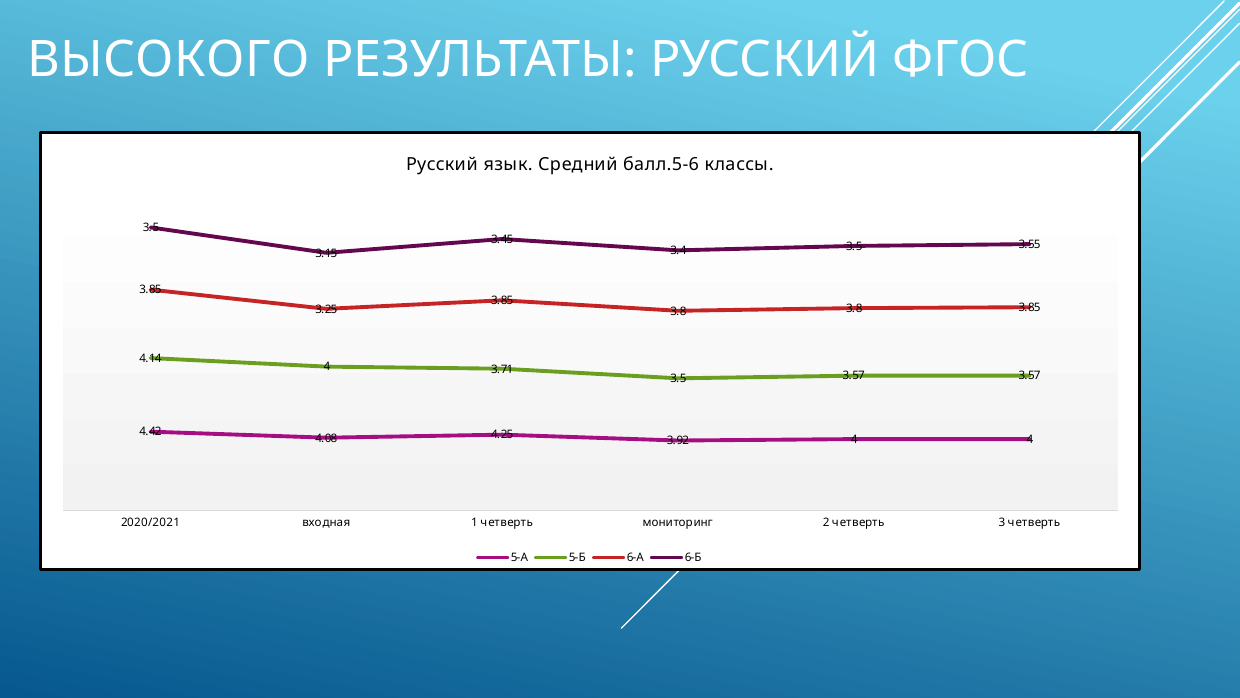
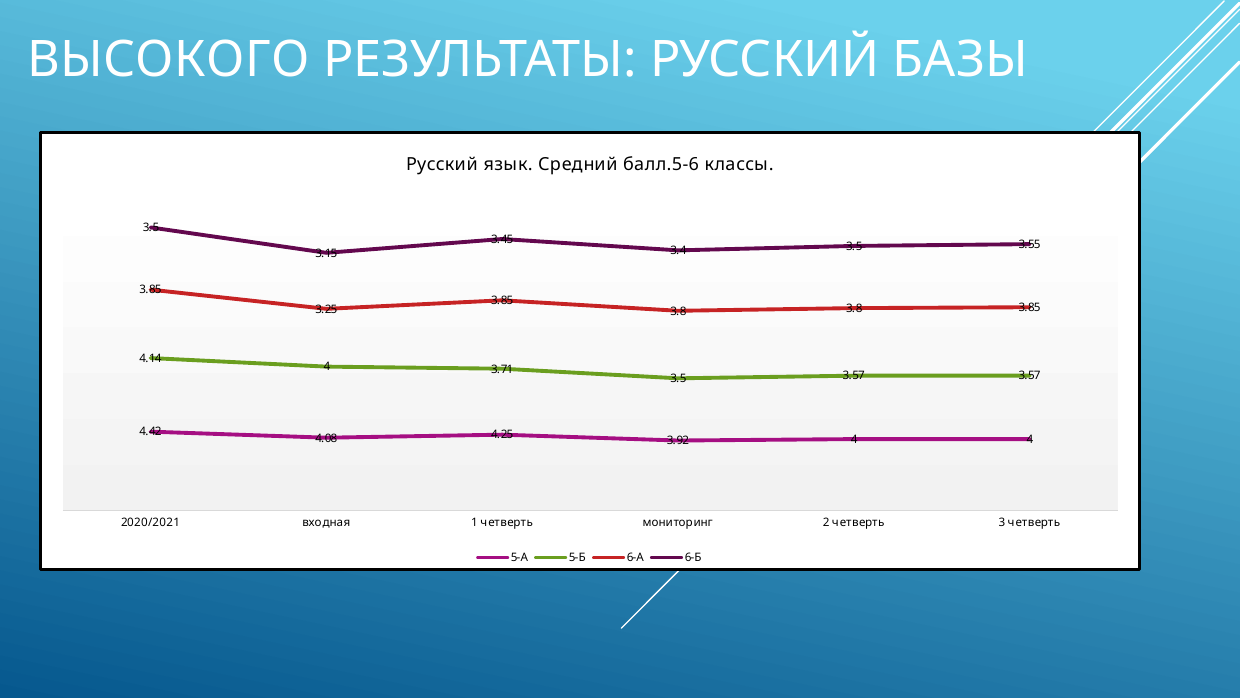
ФГОС: ФГОС -> БАЗЫ
